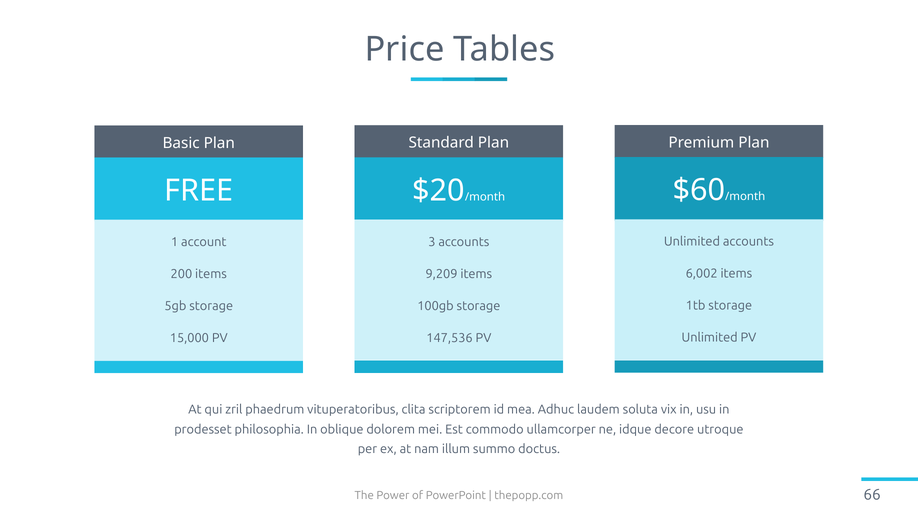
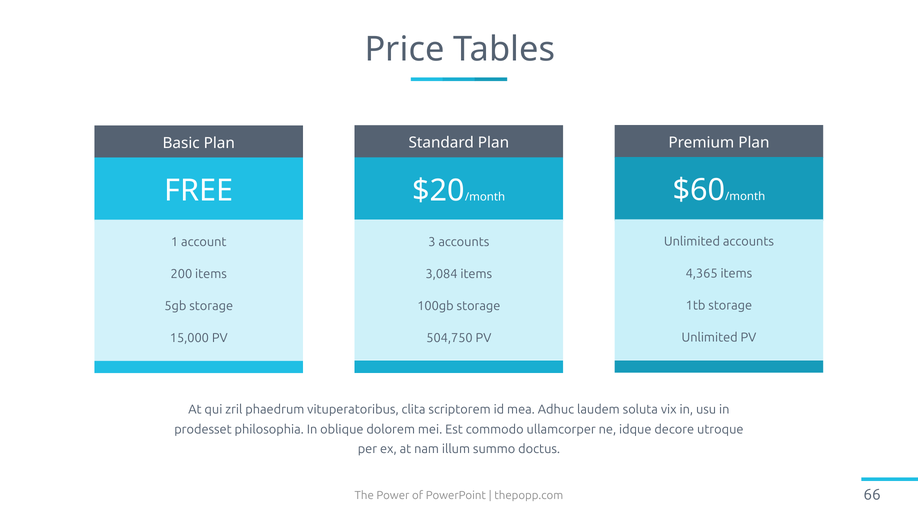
6,002: 6,002 -> 4,365
9,209: 9,209 -> 3,084
147,536: 147,536 -> 504,750
